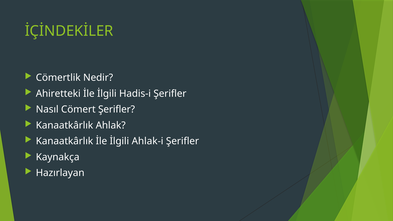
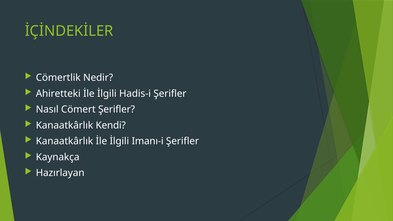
Ahlak: Ahlak -> Kendi
Ahlak-i: Ahlak-i -> Imanı-i
